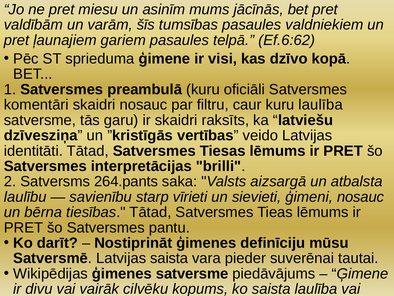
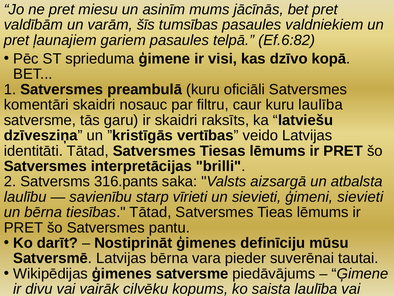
Ef.6:62: Ef.6:62 -> Ef.6:82
264.pants: 264.pants -> 316.pants
ģimeni nosauc: nosauc -> sievieti
Latvijas saista: saista -> bērna
